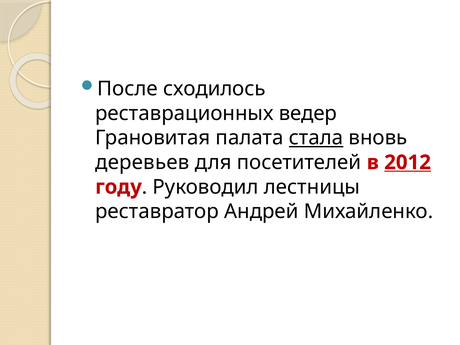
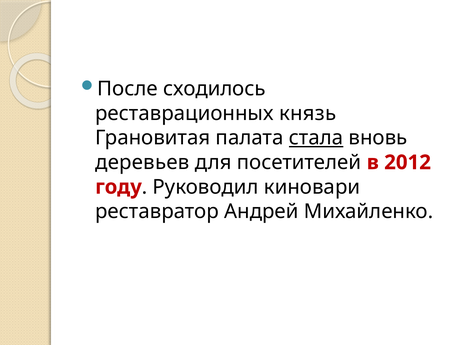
ведер: ведер -> князь
2012 underline: present -> none
лестницы: лестницы -> киновари
